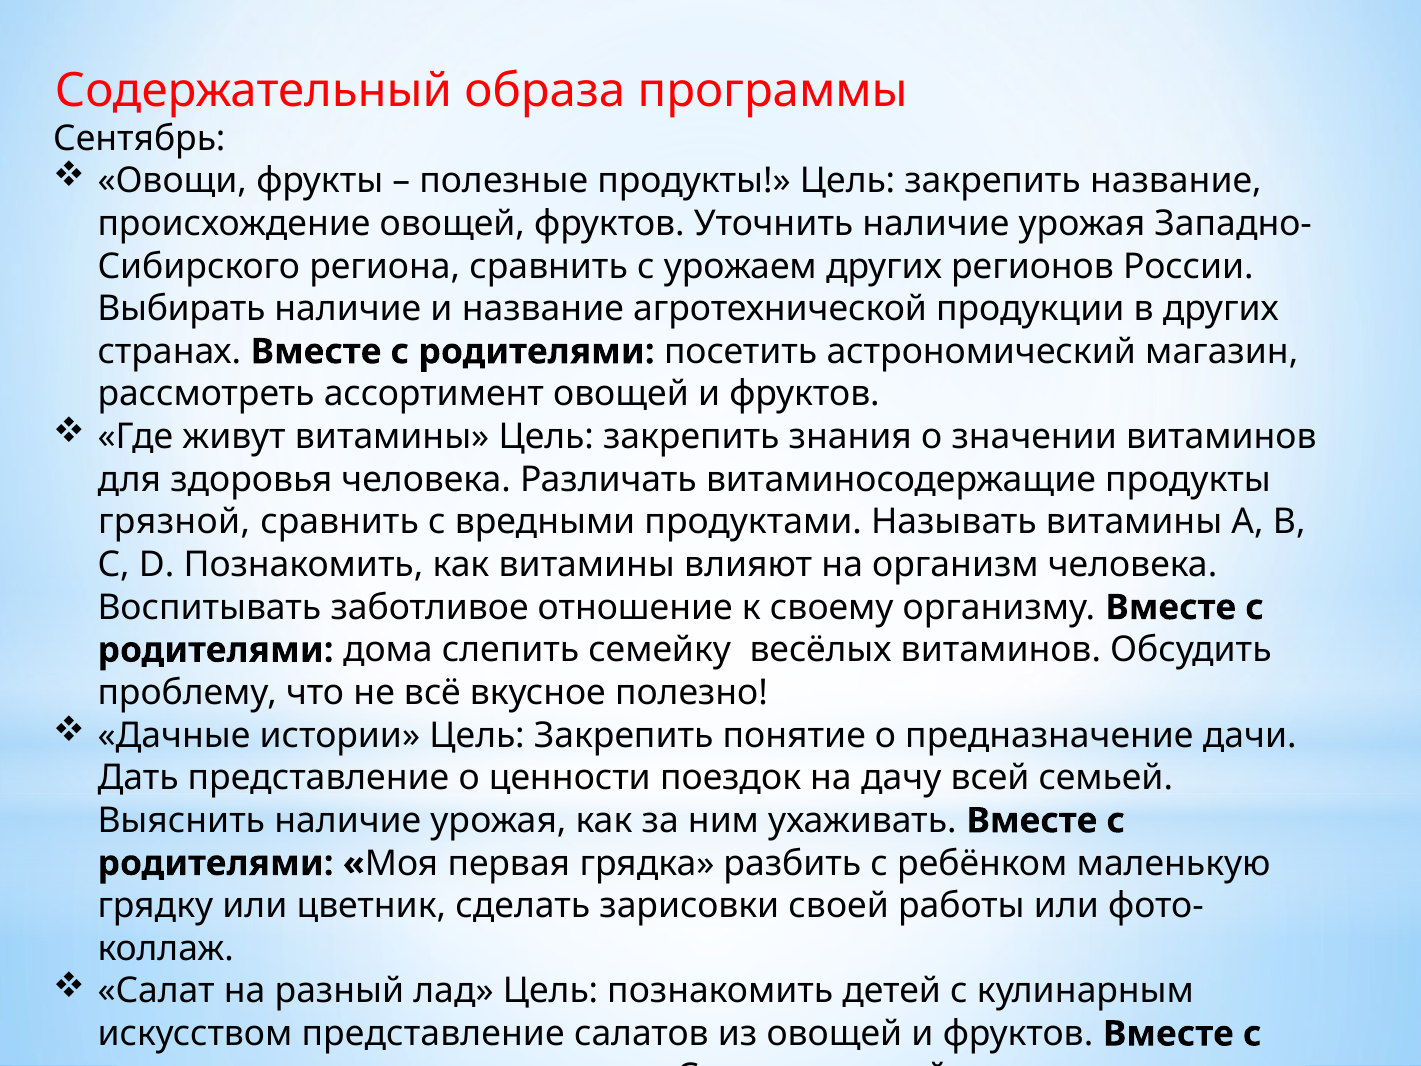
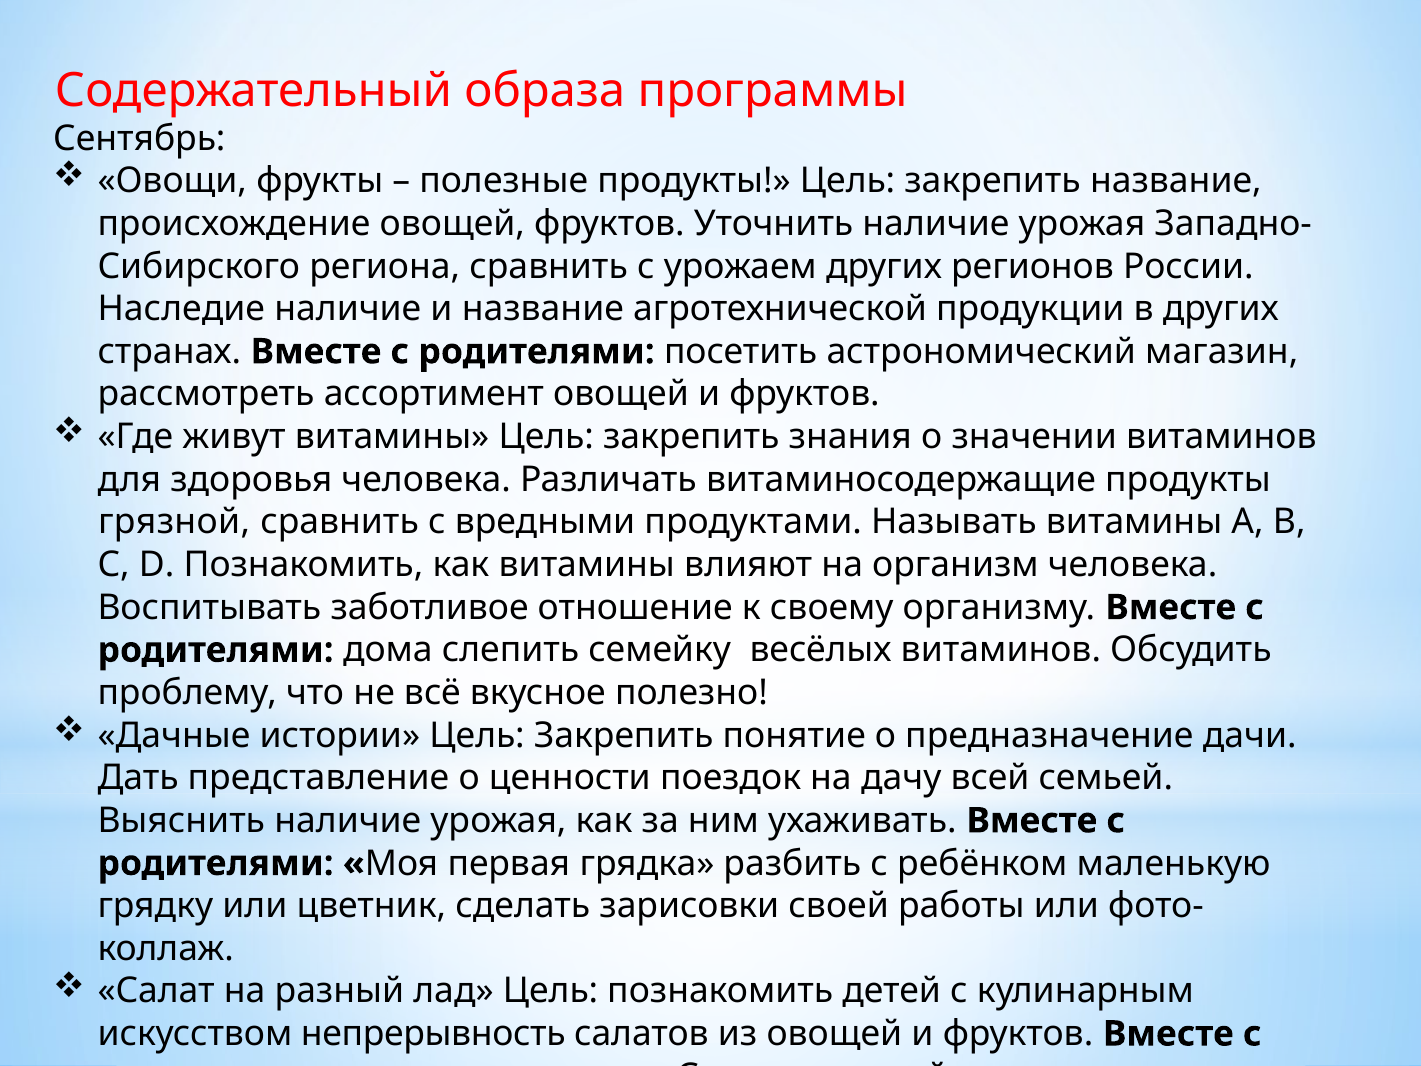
Выбирать: Выбирать -> Наследие
искусством представление: представление -> непрерывность
